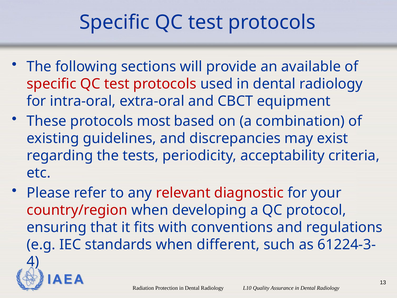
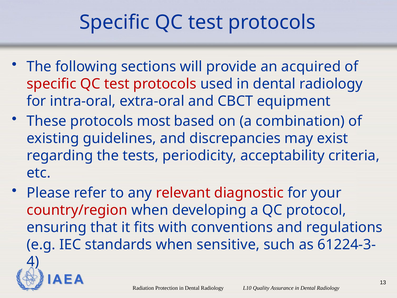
available: available -> acquired
different: different -> sensitive
